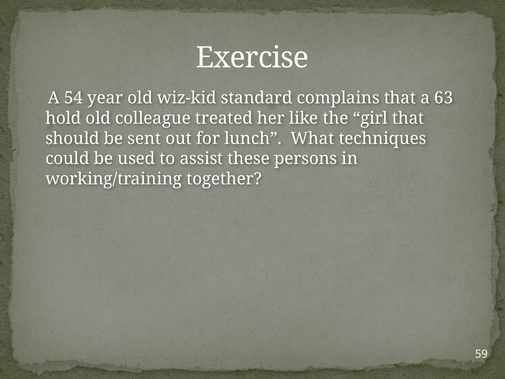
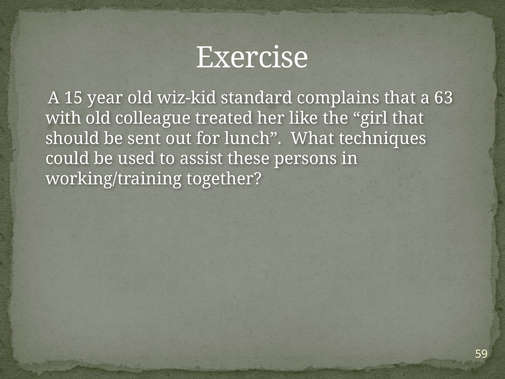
54: 54 -> 15
hold: hold -> with
